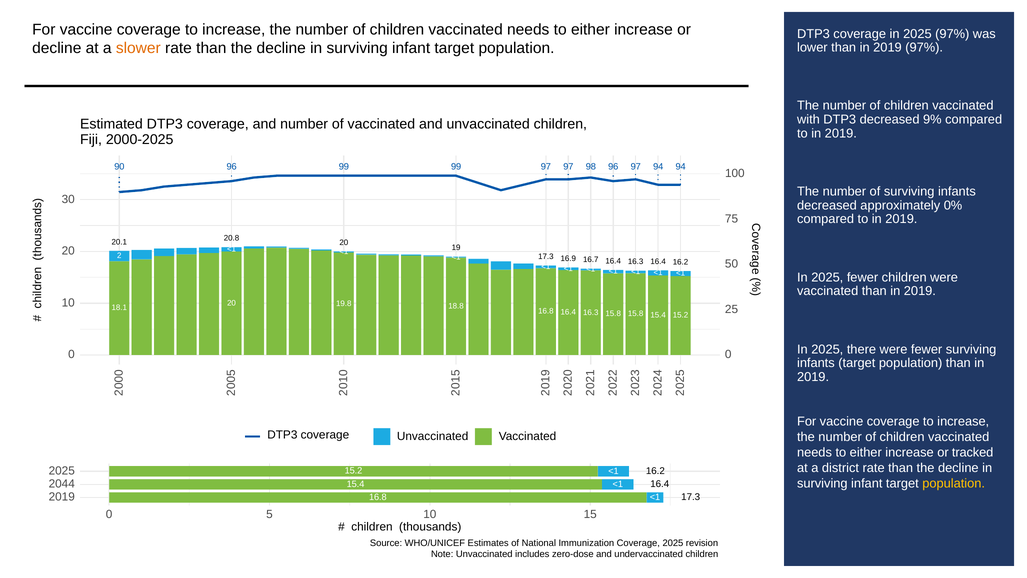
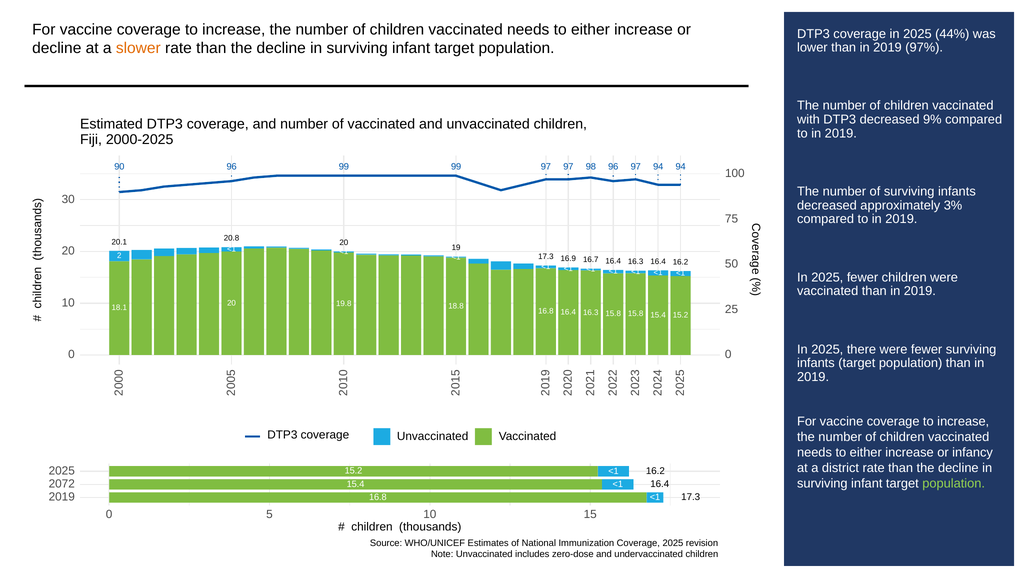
2025 97%: 97% -> 44%
0%: 0% -> 3%
tracked: tracked -> infancy
population at (954, 483) colour: yellow -> light green
2044: 2044 -> 2072
